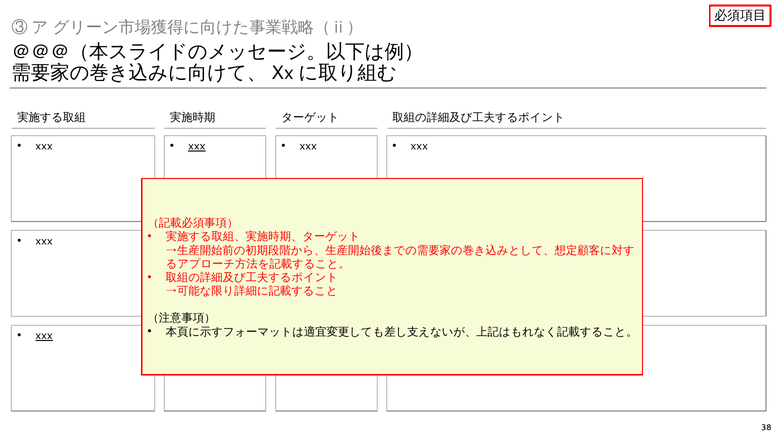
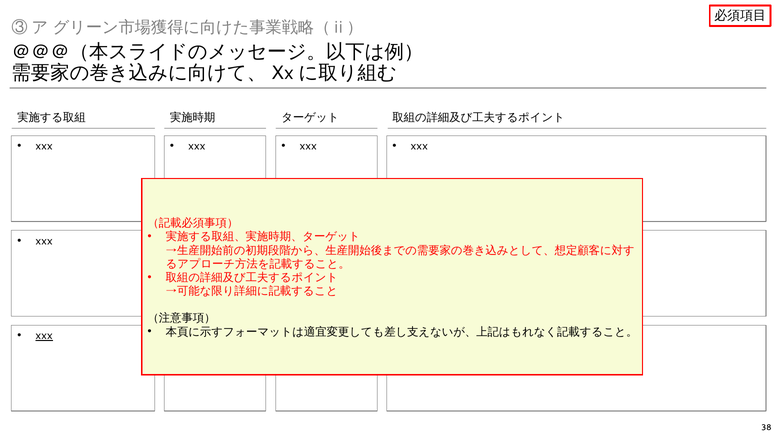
xxx at (197, 146) underline: present -> none
